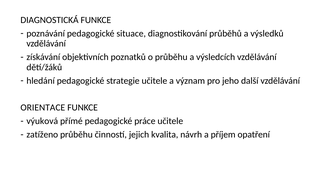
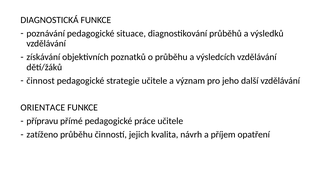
hledání: hledání -> činnost
výuková: výuková -> přípravu
